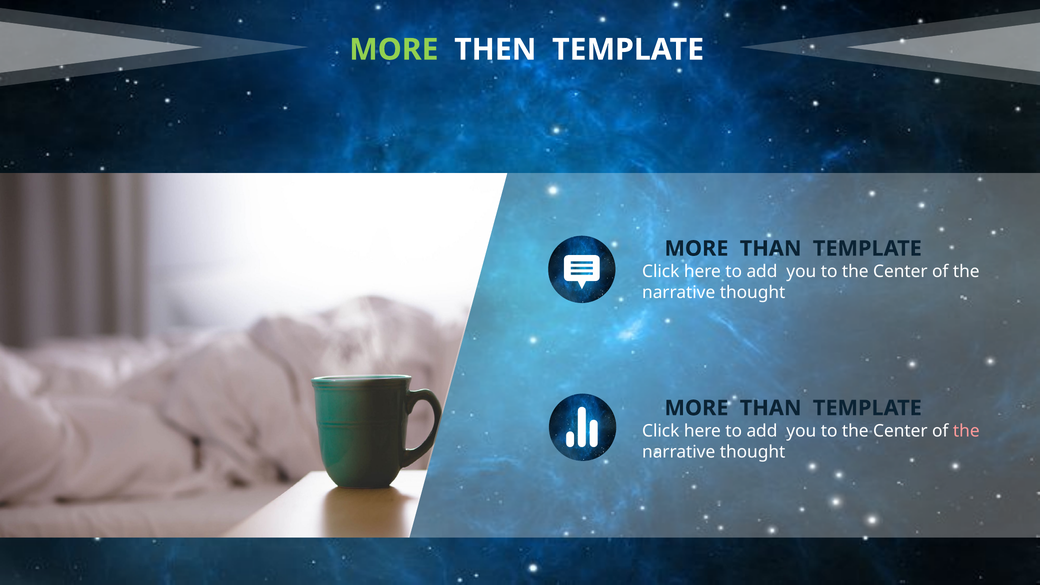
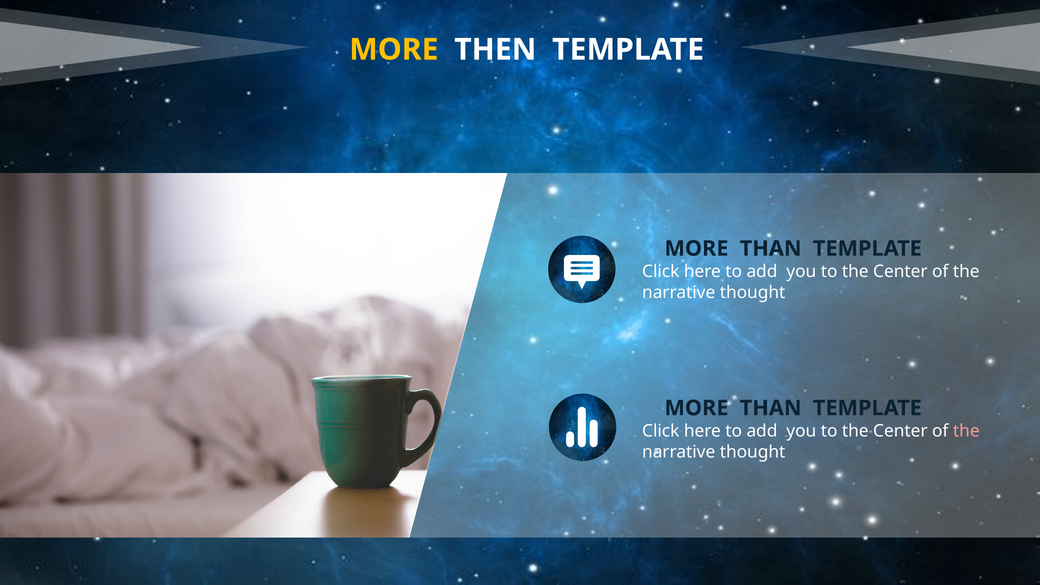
MORE at (394, 50) colour: light green -> yellow
